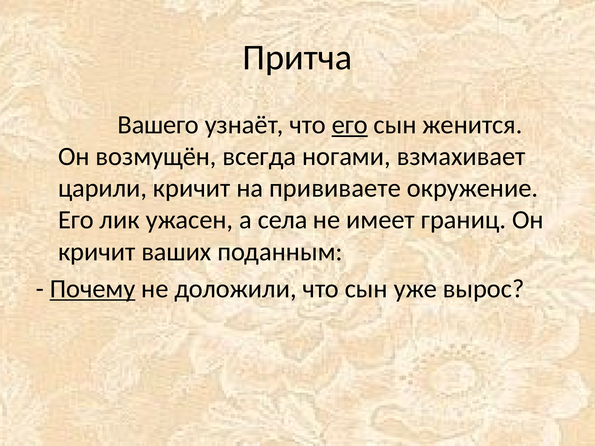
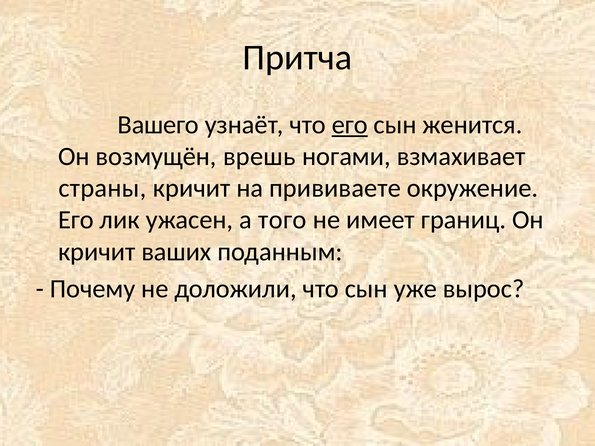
всегда: всегда -> врешь
царили: царили -> страны
села: села -> того
Почему underline: present -> none
